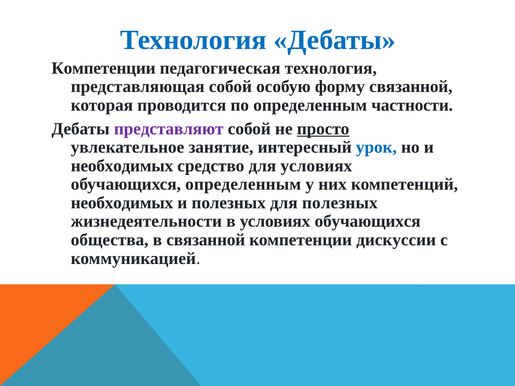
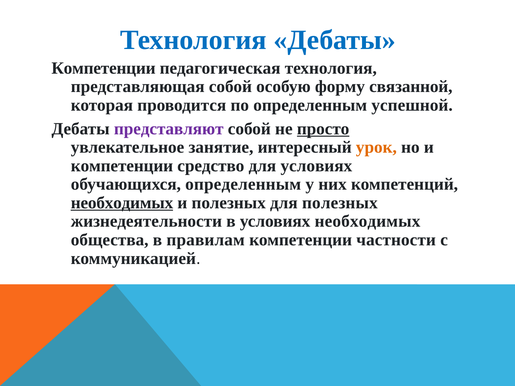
частности: частности -> успешной
урок colour: blue -> orange
необходимых at (122, 166): необходимых -> компетенции
необходимых at (122, 203) underline: none -> present
в условиях обучающихся: обучающихся -> необходимых
в связанной: связанной -> правилам
дискуссии: дискуссии -> частности
